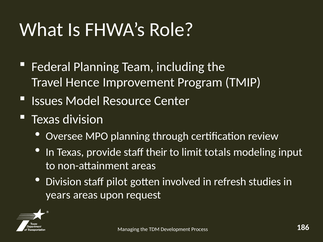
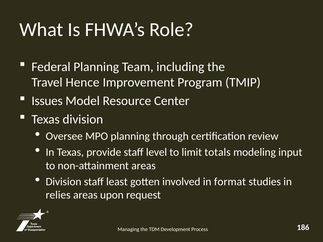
their: their -> level
pilot: pilot -> least
refresh: refresh -> format
years: years -> relies
